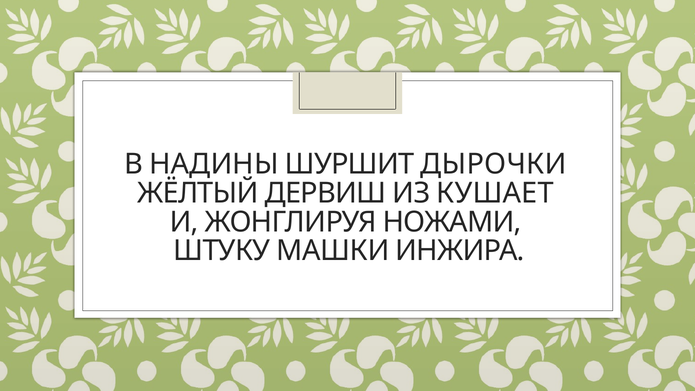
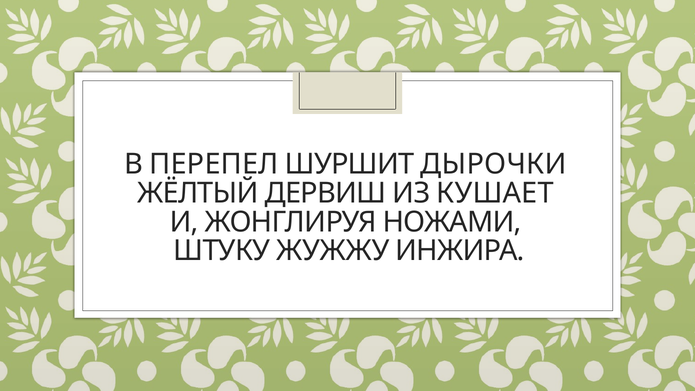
НАДИНЫ: НАДИНЫ -> ПЕРЕПЕЛ
МАШКИ: МАШКИ -> ЖУЖЖУ
